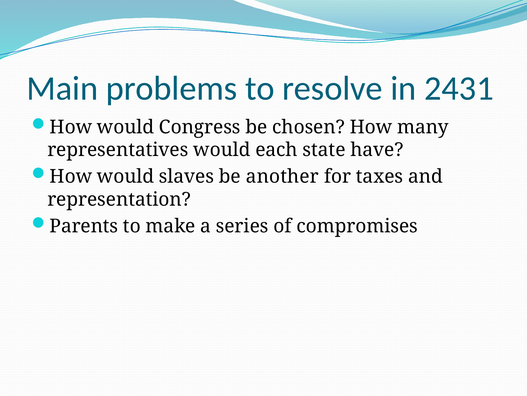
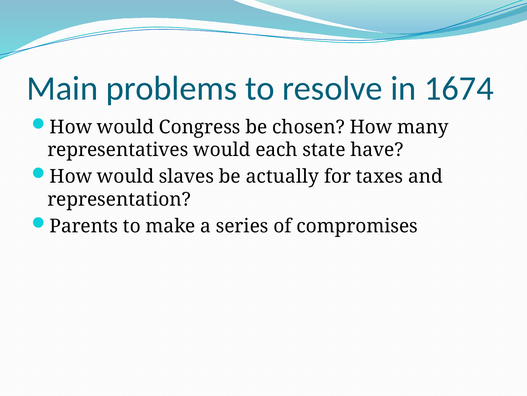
2431: 2431 -> 1674
another: another -> actually
